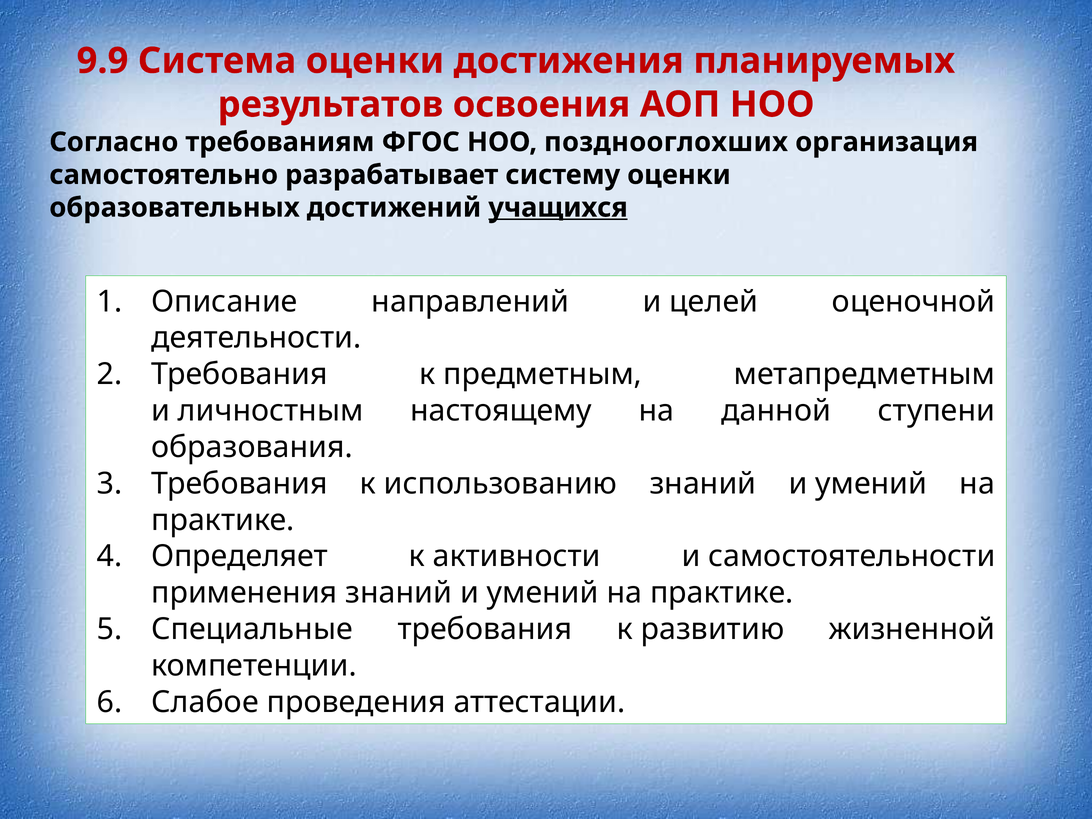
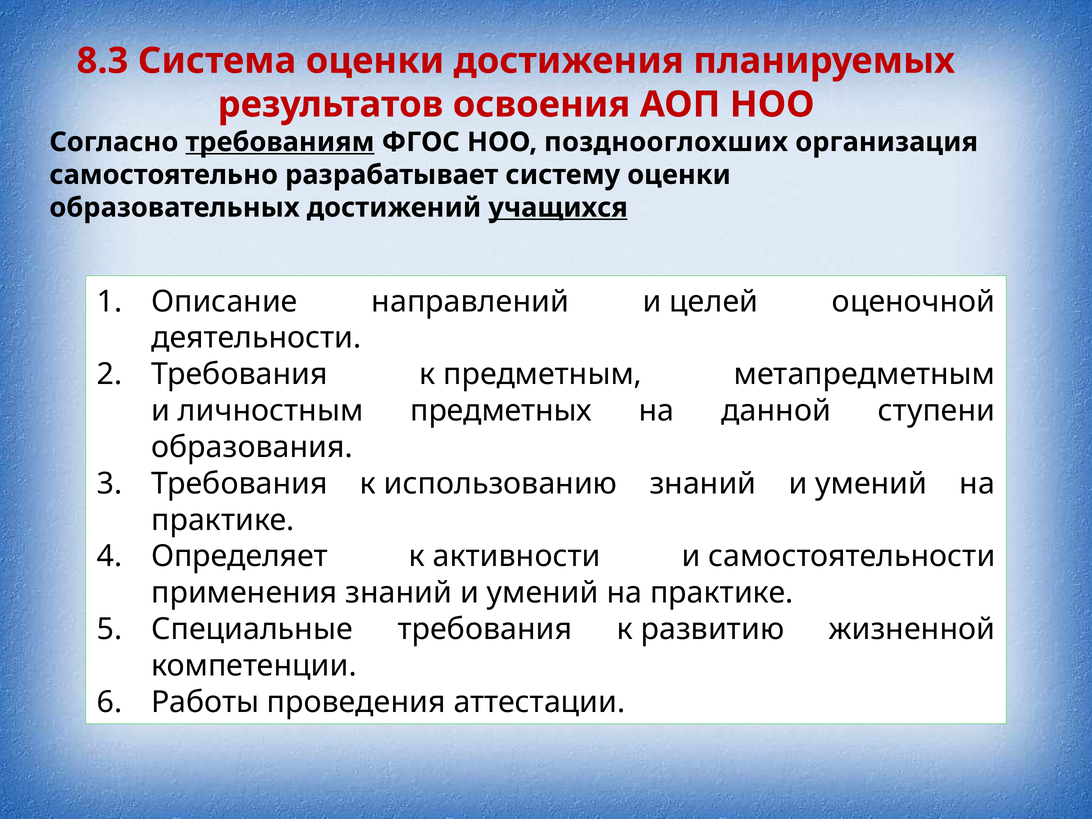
9.9: 9.9 -> 8.3
требованиям underline: none -> present
настоящему: настоящему -> предметных
Слабое: Слабое -> Работы
